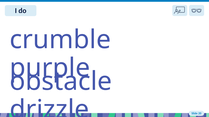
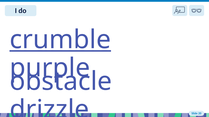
crumble underline: none -> present
